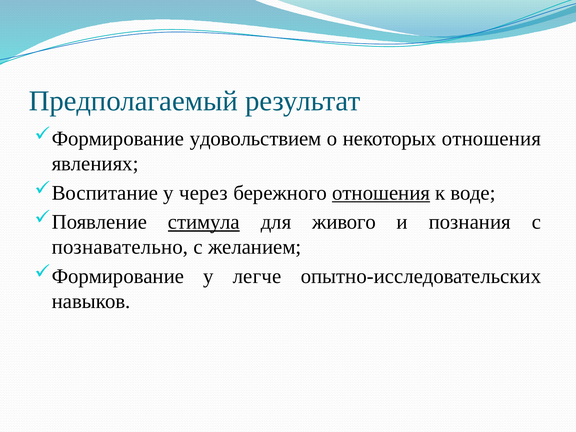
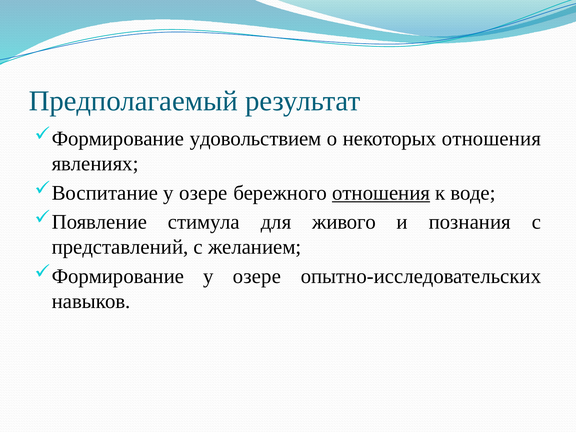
через at (203, 193): через -> озере
стимула underline: present -> none
познавательно: познавательно -> представлений
легче at (257, 276): легче -> озере
